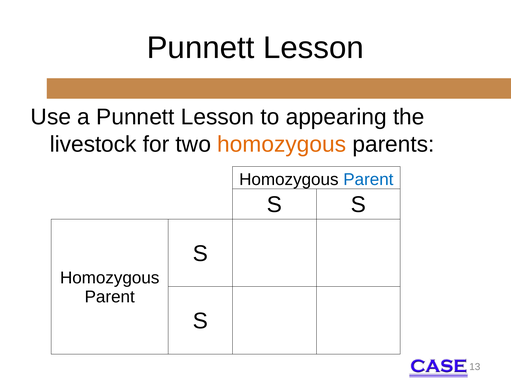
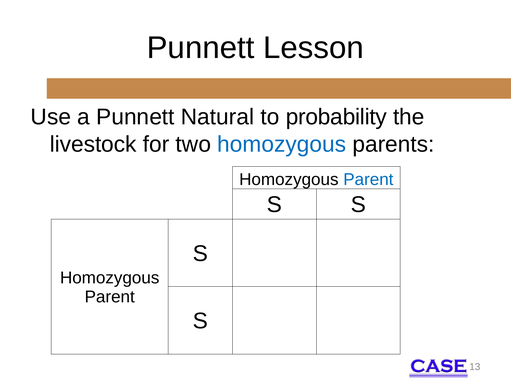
a Punnett Lesson: Lesson -> Natural
appearing: appearing -> probability
homozygous at (282, 144) colour: orange -> blue
